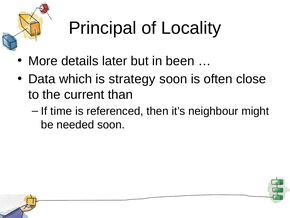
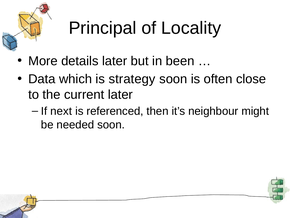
current than: than -> later
time: time -> next
